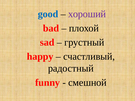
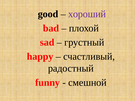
good colour: blue -> black
